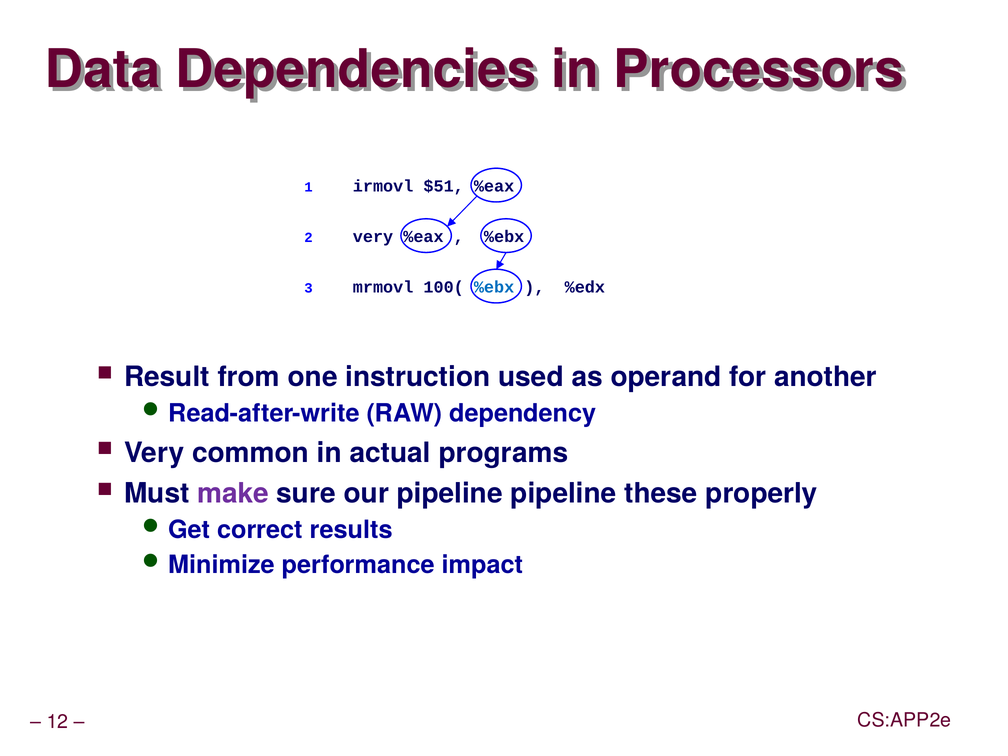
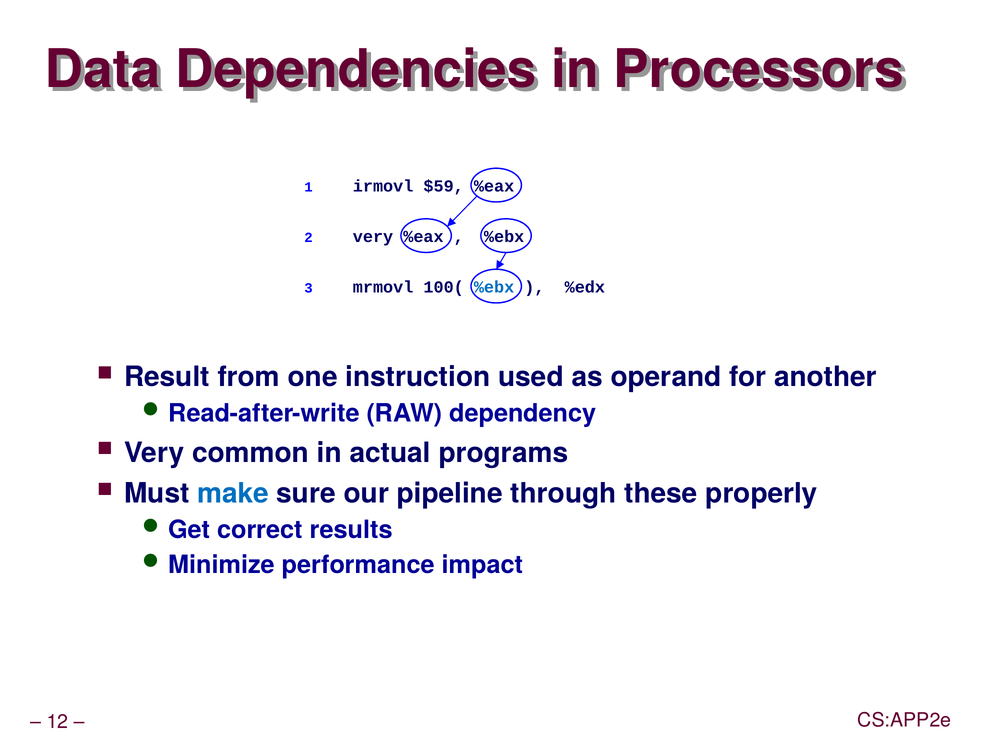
$51: $51 -> $59
make colour: purple -> blue
pipeline pipeline: pipeline -> through
